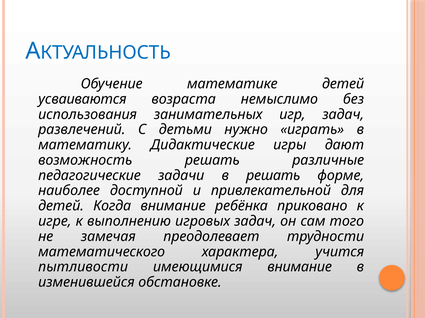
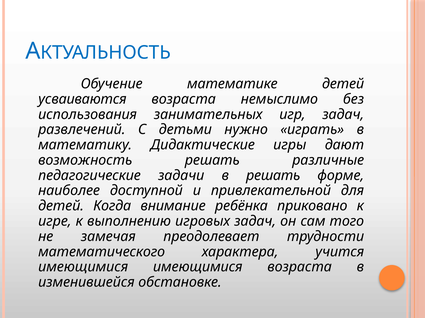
пытливости at (83, 268): пытливости -> имеющимися
имеющимися внимание: внимание -> возраста
